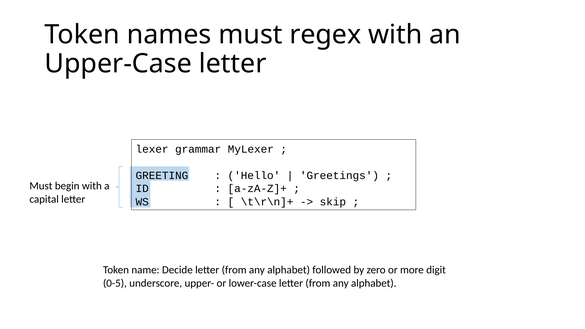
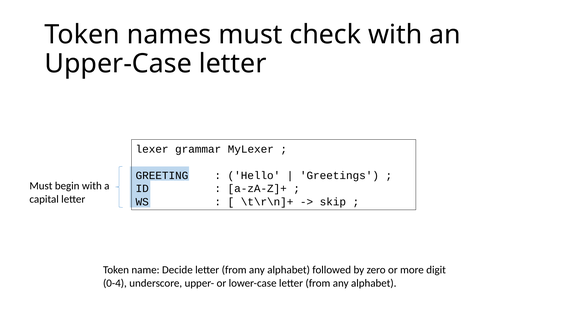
regex: regex -> check
0-5: 0-5 -> 0-4
